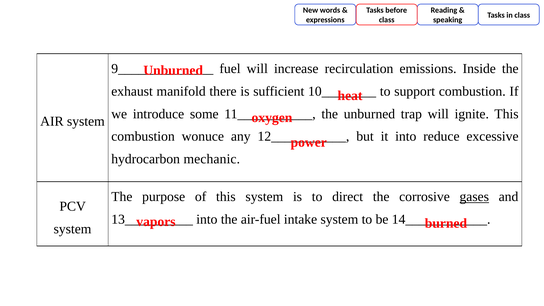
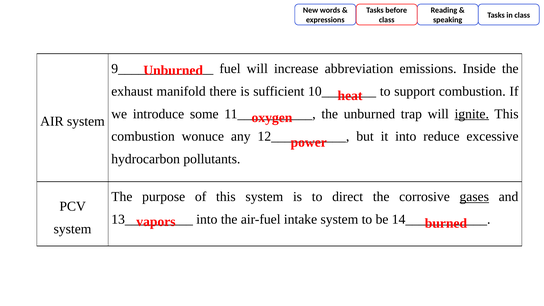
recirculation: recirculation -> abbreviation
ignite underline: none -> present
mechanic: mechanic -> pollutants
